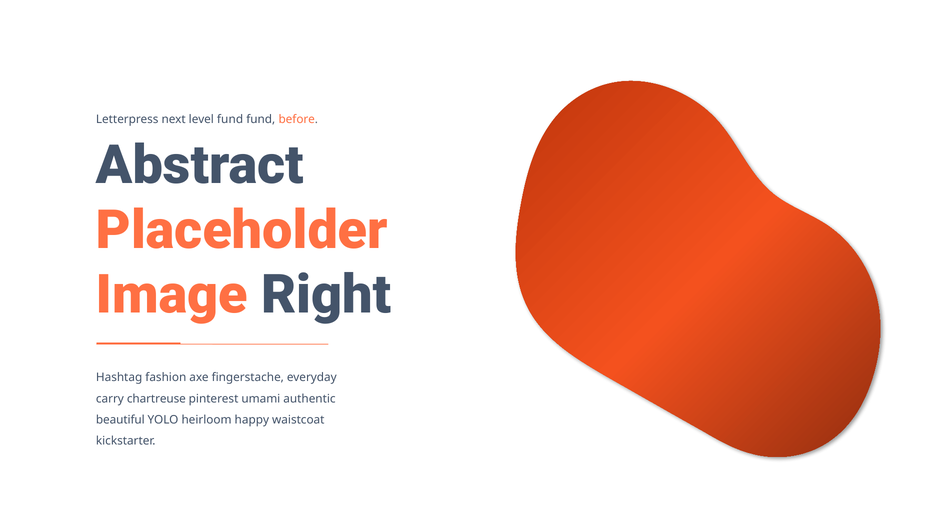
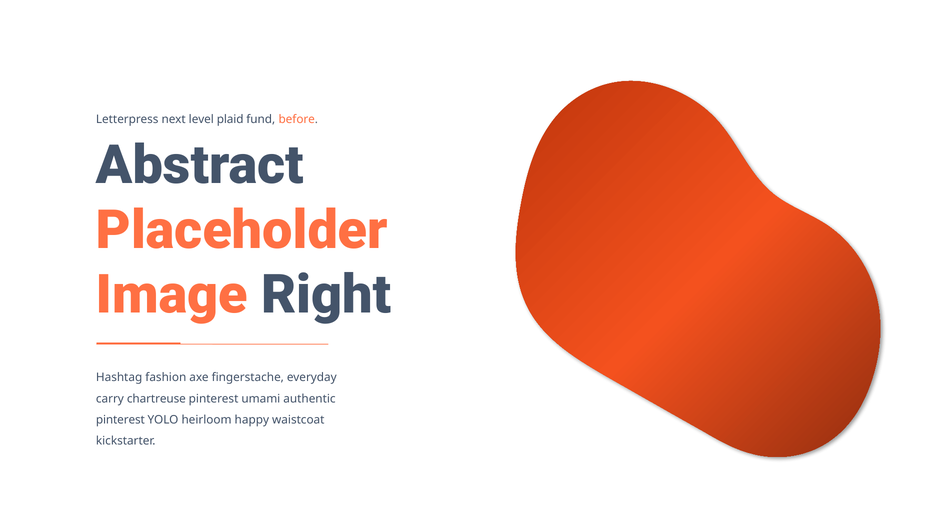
level fund: fund -> plaid
beautiful at (120, 420): beautiful -> pinterest
